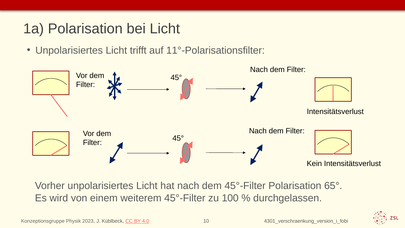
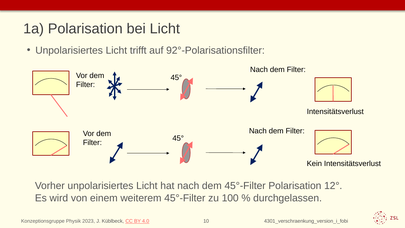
11°-Polarisationsfilter: 11°-Polarisationsfilter -> 92°-Polarisationsfilter
65°: 65° -> 12°
